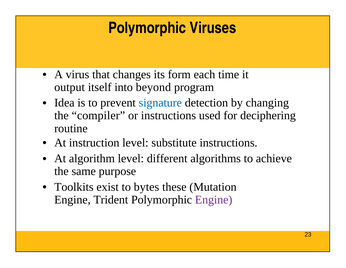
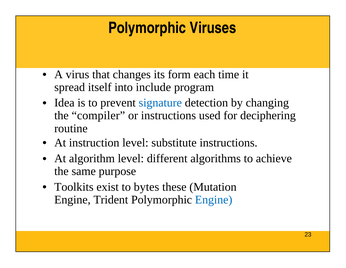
output: output -> spread
beyond: beyond -> include
Engine at (214, 199) colour: purple -> blue
